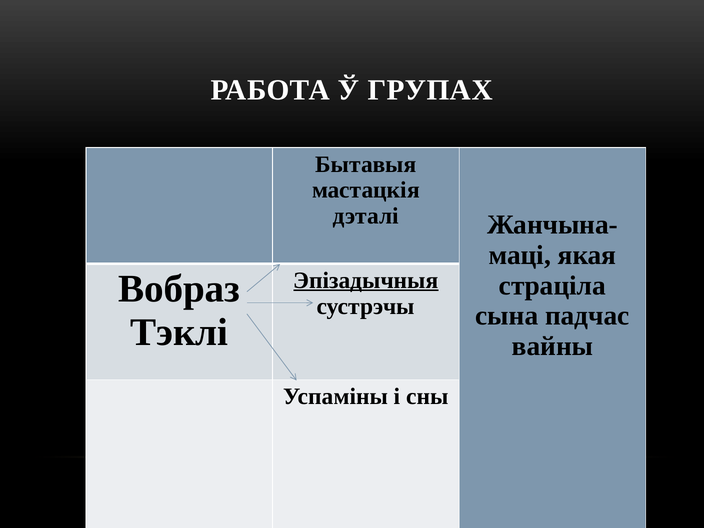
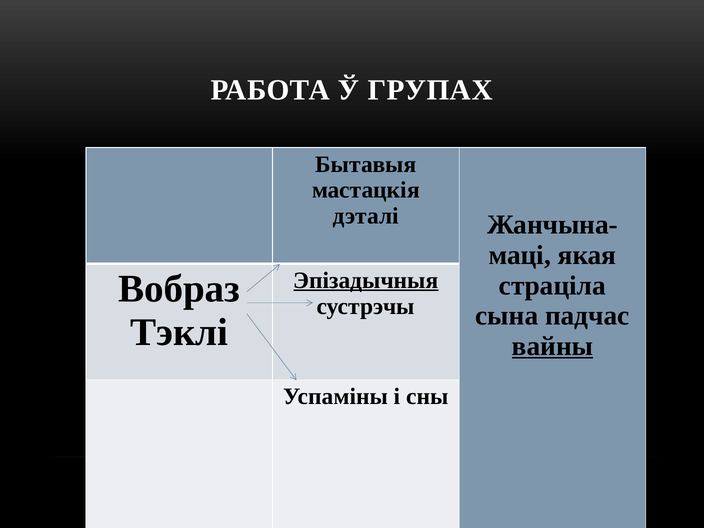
вайны underline: none -> present
